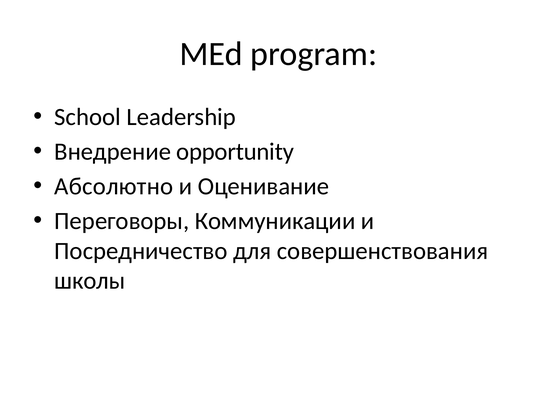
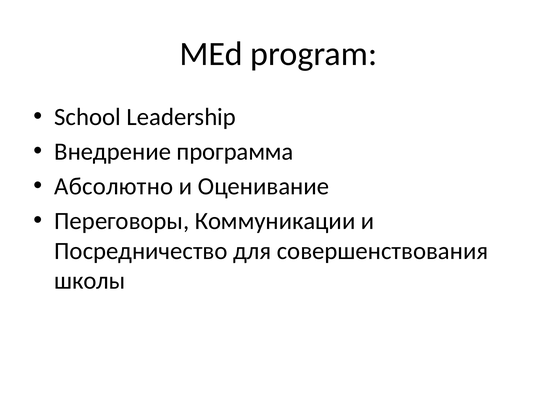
opportunity: opportunity -> программа
